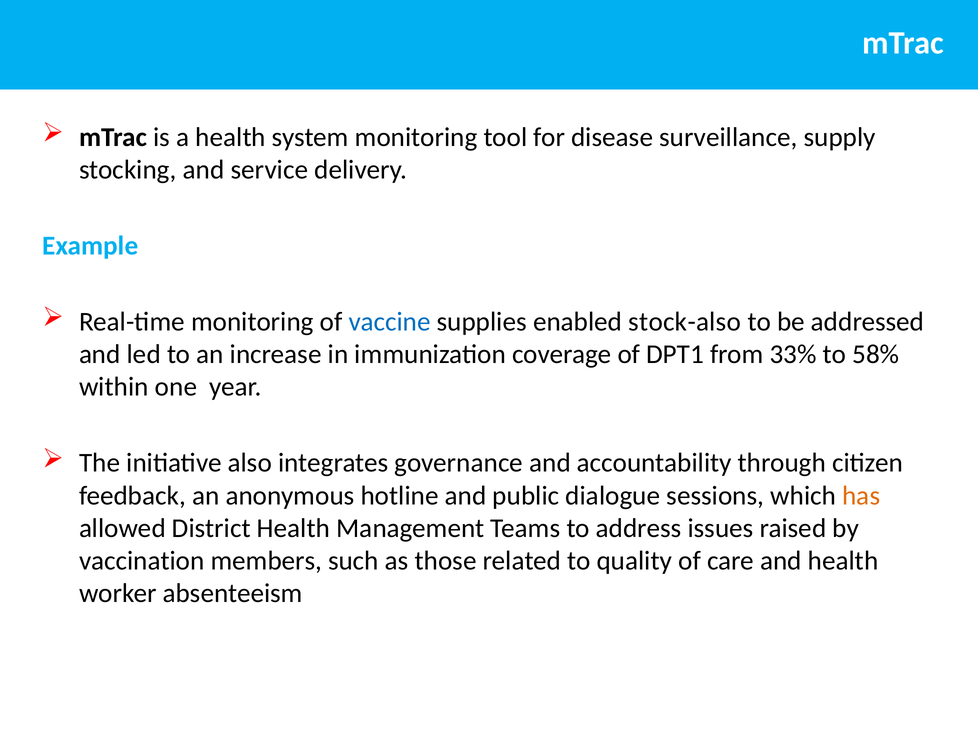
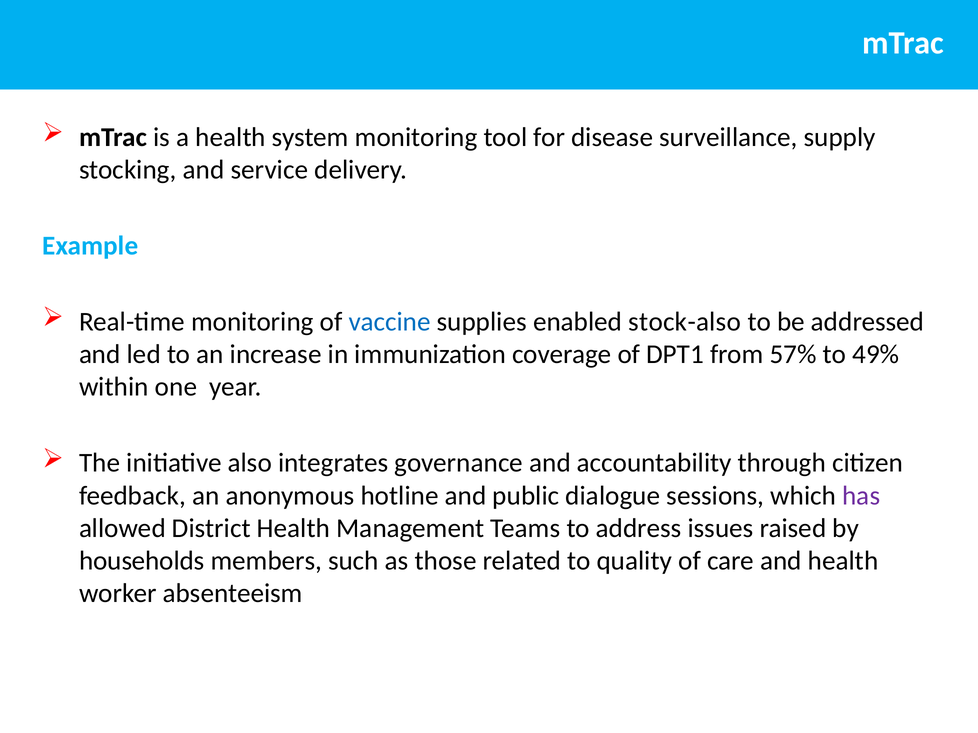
33%: 33% -> 57%
58%: 58% -> 49%
has colour: orange -> purple
vaccination: vaccination -> households
